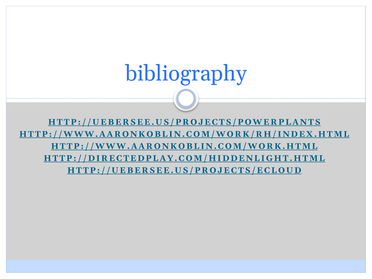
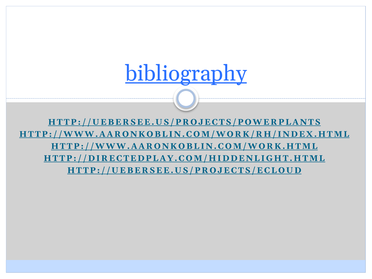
bibliography underline: none -> present
